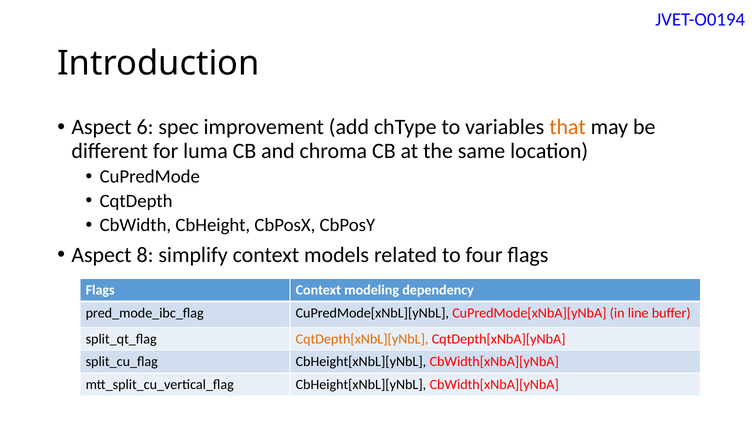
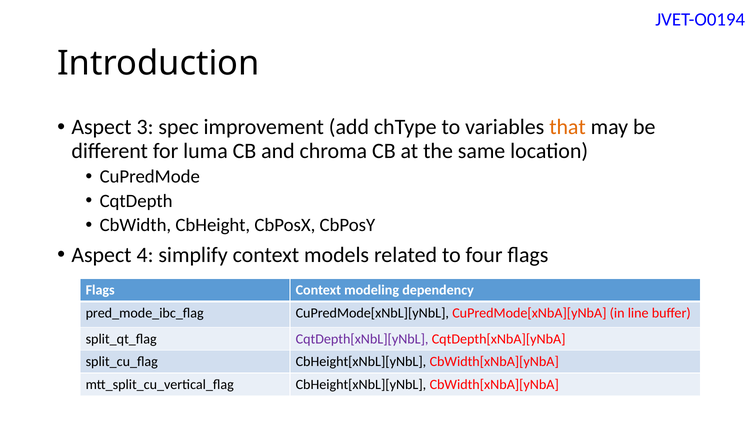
6: 6 -> 3
8: 8 -> 4
CqtDepth[xNbL][yNbL colour: orange -> purple
